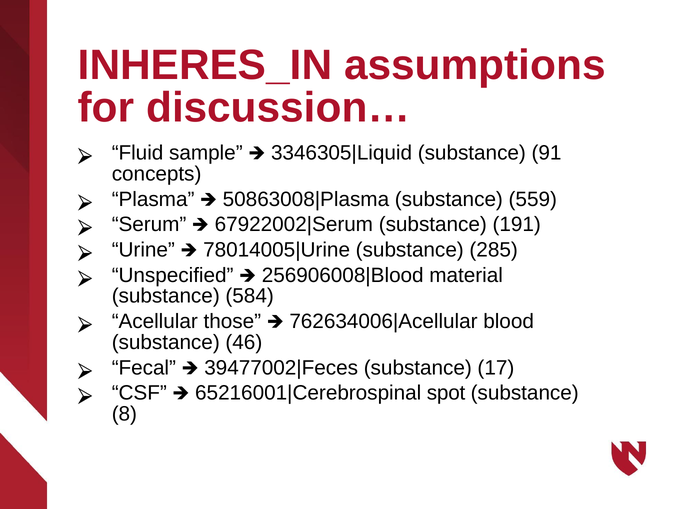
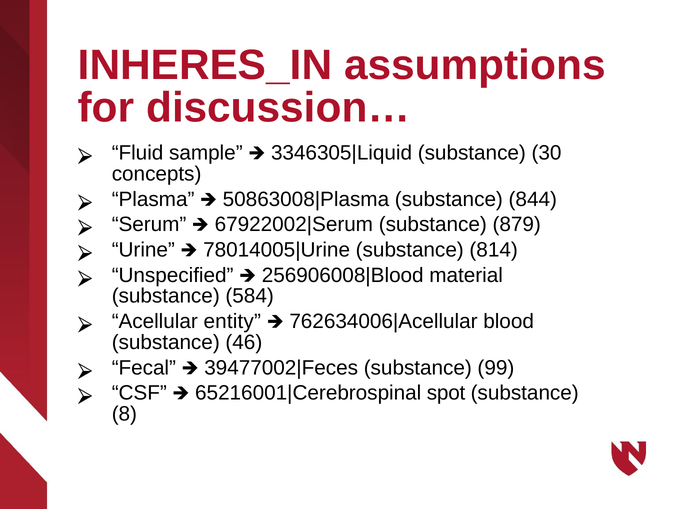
91: 91 -> 30
559: 559 -> 844
191: 191 -> 879
285: 285 -> 814
those: those -> entity
17: 17 -> 99
